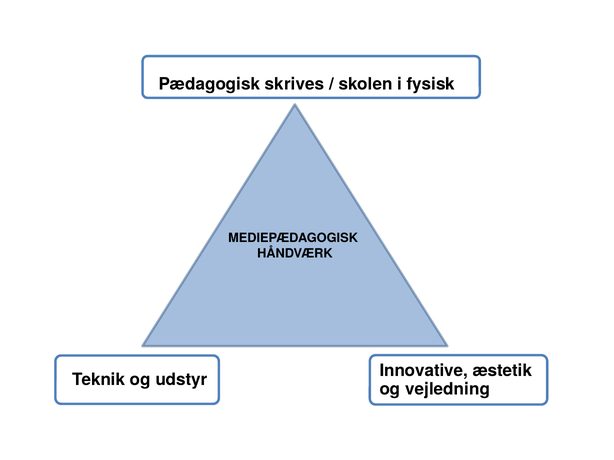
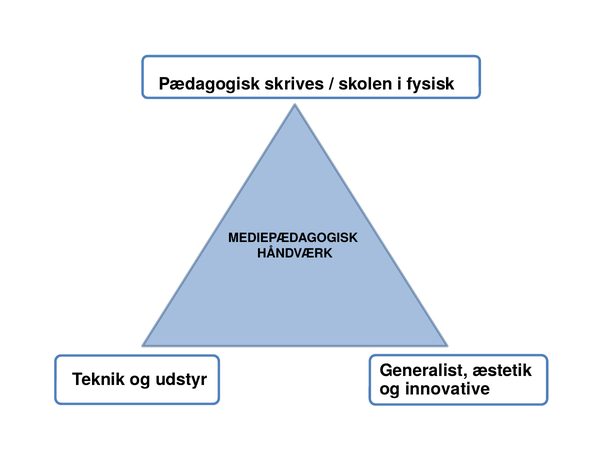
Innovative: Innovative -> Generalist
vejledning: vejledning -> innovative
